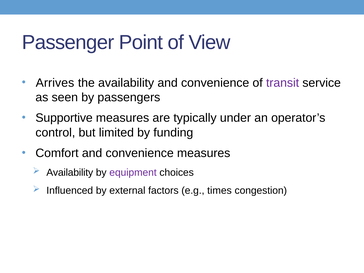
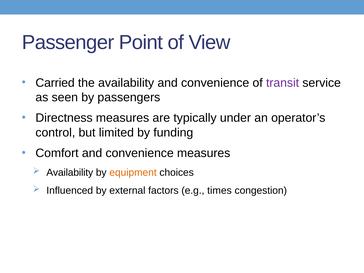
Arrives: Arrives -> Carried
Supportive: Supportive -> Directness
equipment colour: purple -> orange
